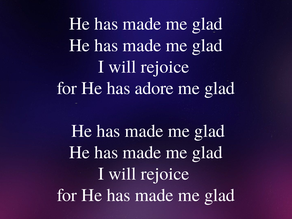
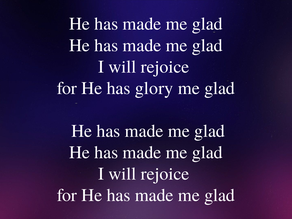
adore: adore -> glory
